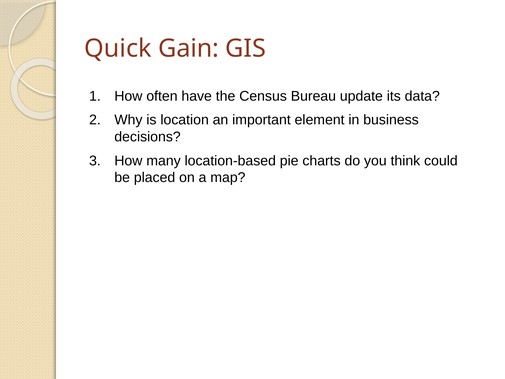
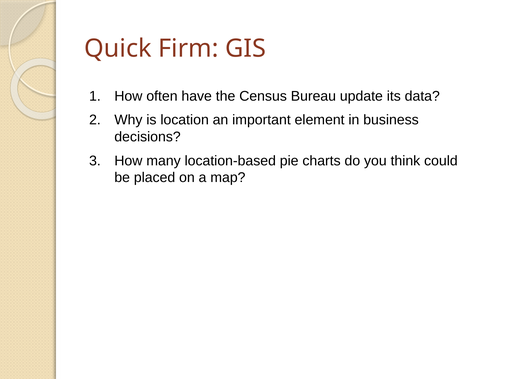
Gain: Gain -> Firm
